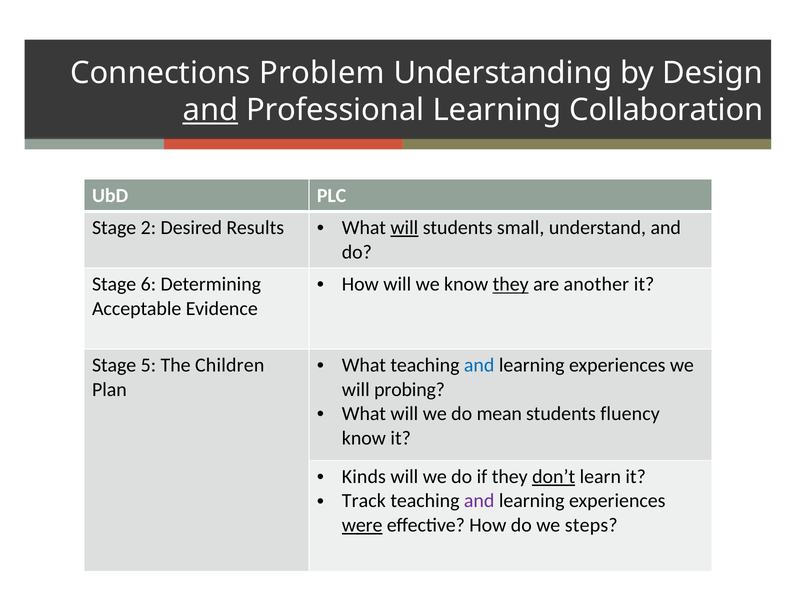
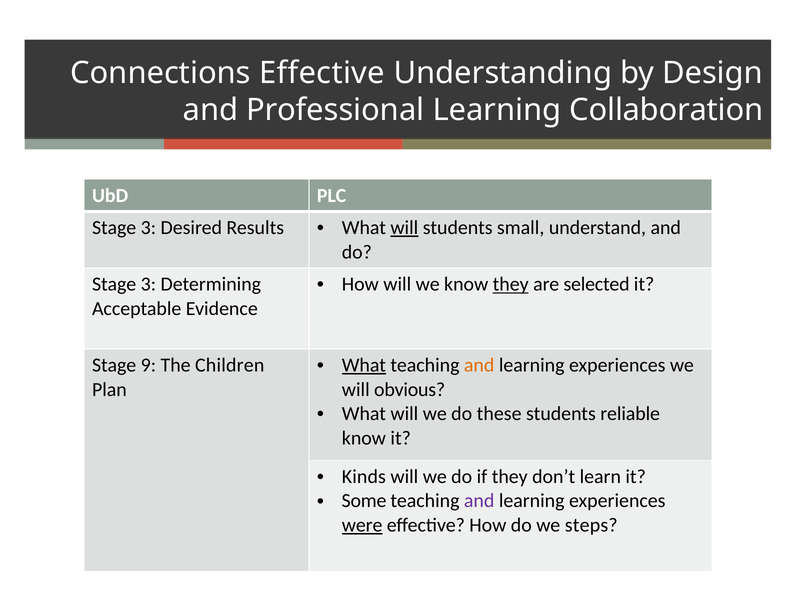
Connections Problem: Problem -> Effective
and at (210, 110) underline: present -> none
2 at (148, 228): 2 -> 3
another: another -> selected
6 at (148, 284): 6 -> 3
What at (364, 365) underline: none -> present
and at (479, 365) colour: blue -> orange
5: 5 -> 9
probing: probing -> obvious
mean: mean -> these
fluency: fluency -> reliable
don’t underline: present -> none
Track: Track -> Some
